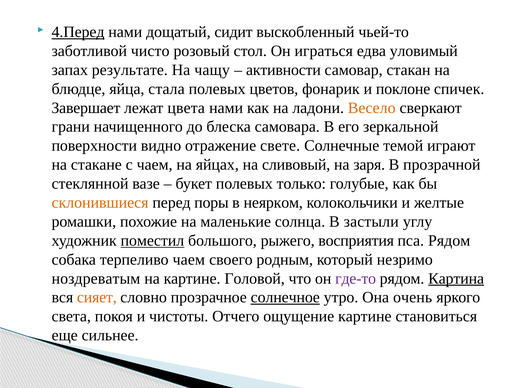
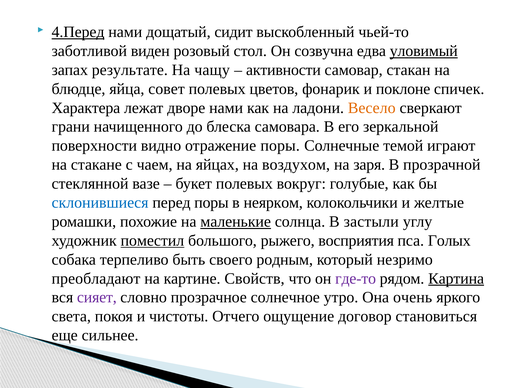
чисто: чисто -> виден
играться: играться -> созвучна
уловимый underline: none -> present
стала: стала -> совет
Завершает: Завершает -> Характера
цвета: цвета -> дворе
отражение свете: свете -> поры
сливовый: сливовый -> воздухом
только: только -> вокруг
склонившиеся colour: orange -> blue
маленькие underline: none -> present
пса Рядом: Рядом -> Голых
терпеливо чаем: чаем -> быть
ноздреватым: ноздреватым -> преобладают
Головой: Головой -> Свойств
сияет colour: orange -> purple
солнечное underline: present -> none
ощущение картине: картине -> договор
